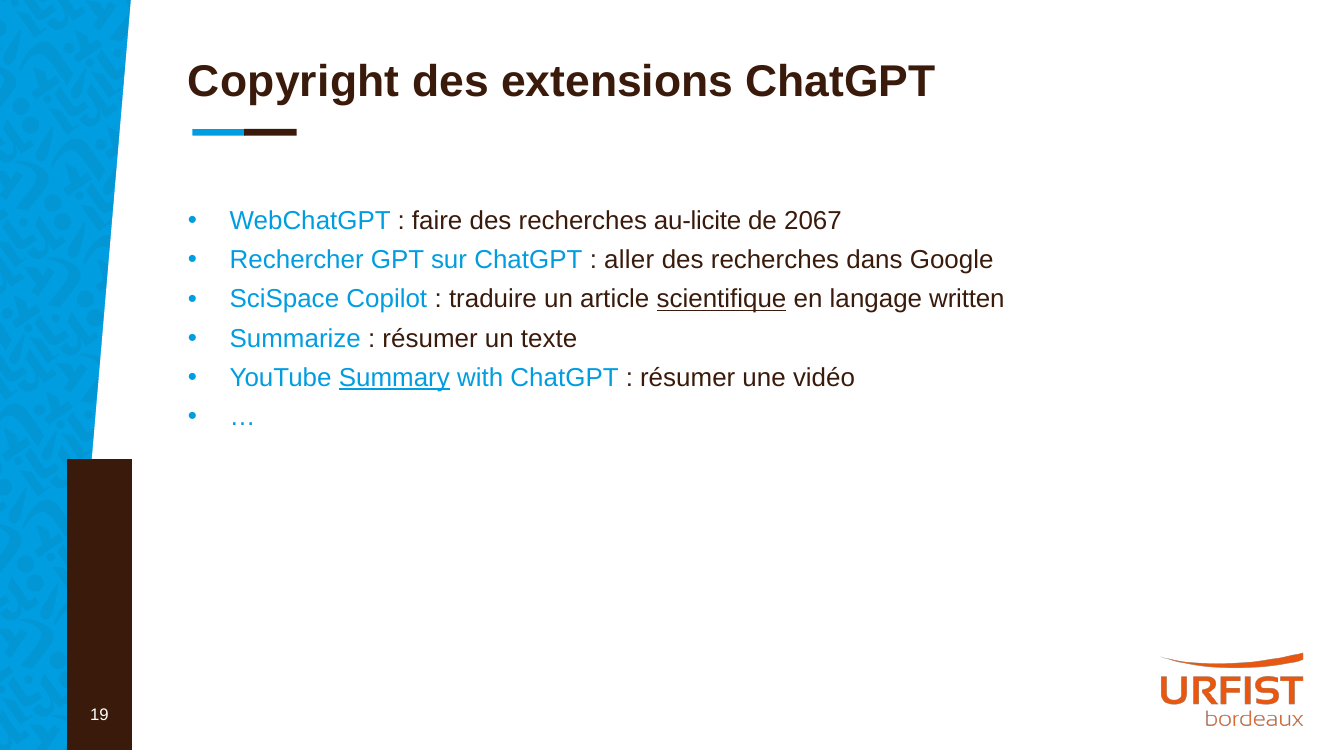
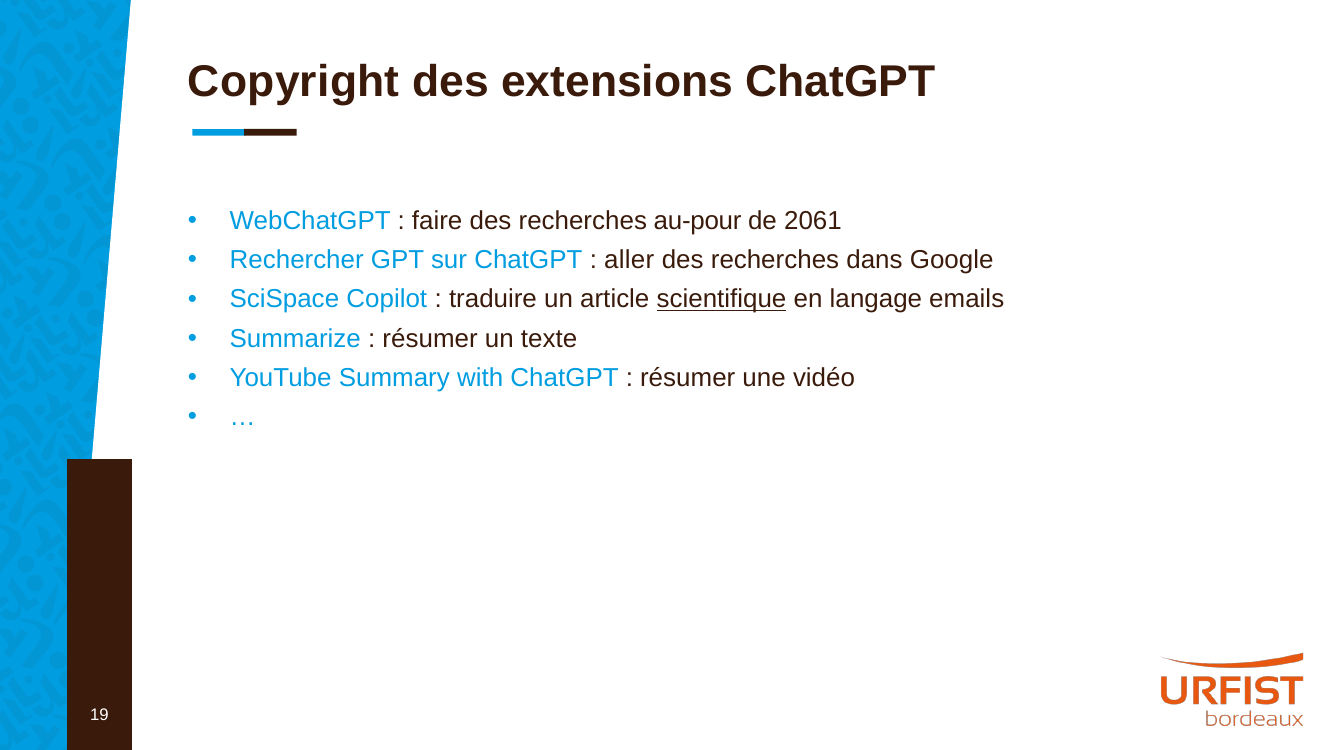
au-licite: au-licite -> au-pour
2067: 2067 -> 2061
written: written -> emails
Summary underline: present -> none
